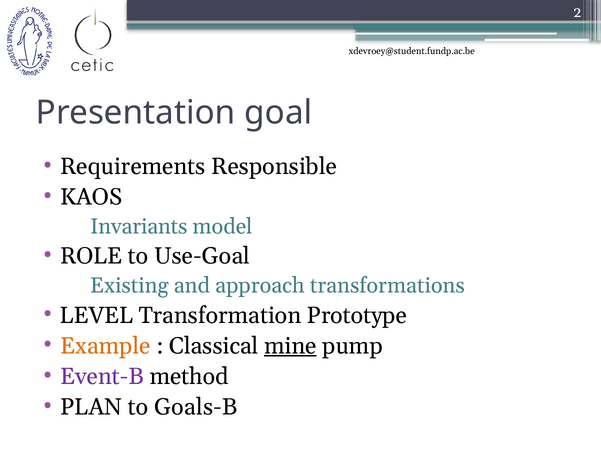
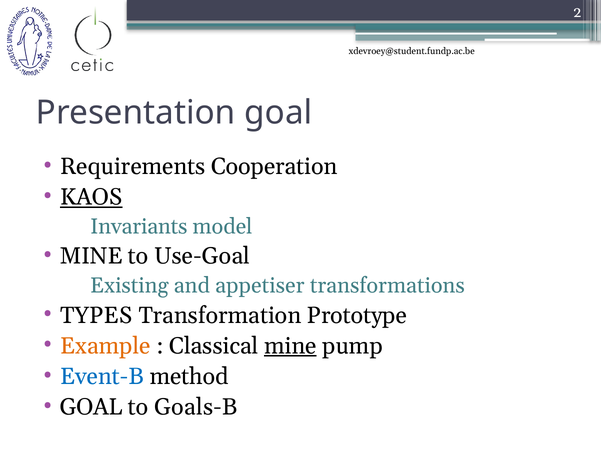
Responsible: Responsible -> Cooperation
KAOS underline: none -> present
ROLE at (91, 256): ROLE -> MINE
approach: approach -> appetiser
LEVEL: LEVEL -> TYPES
Event-B colour: purple -> blue
PLAN at (91, 407): PLAN -> GOAL
